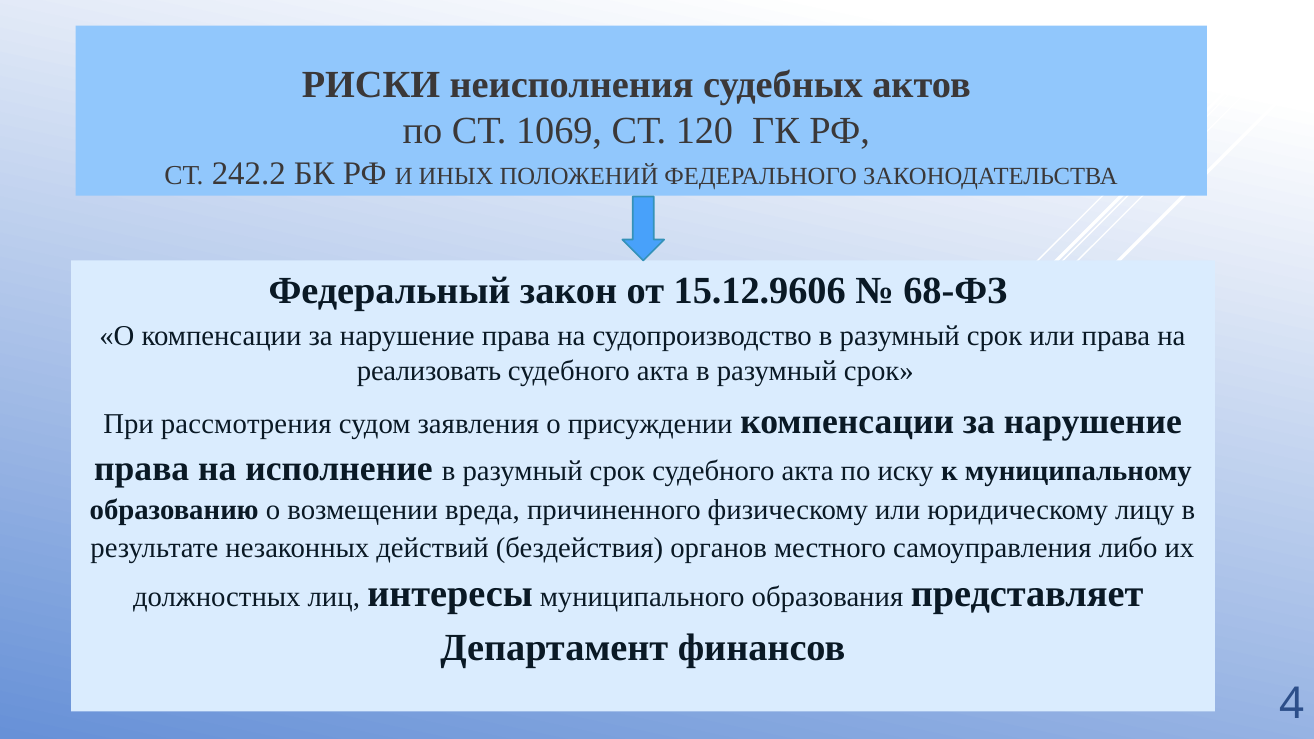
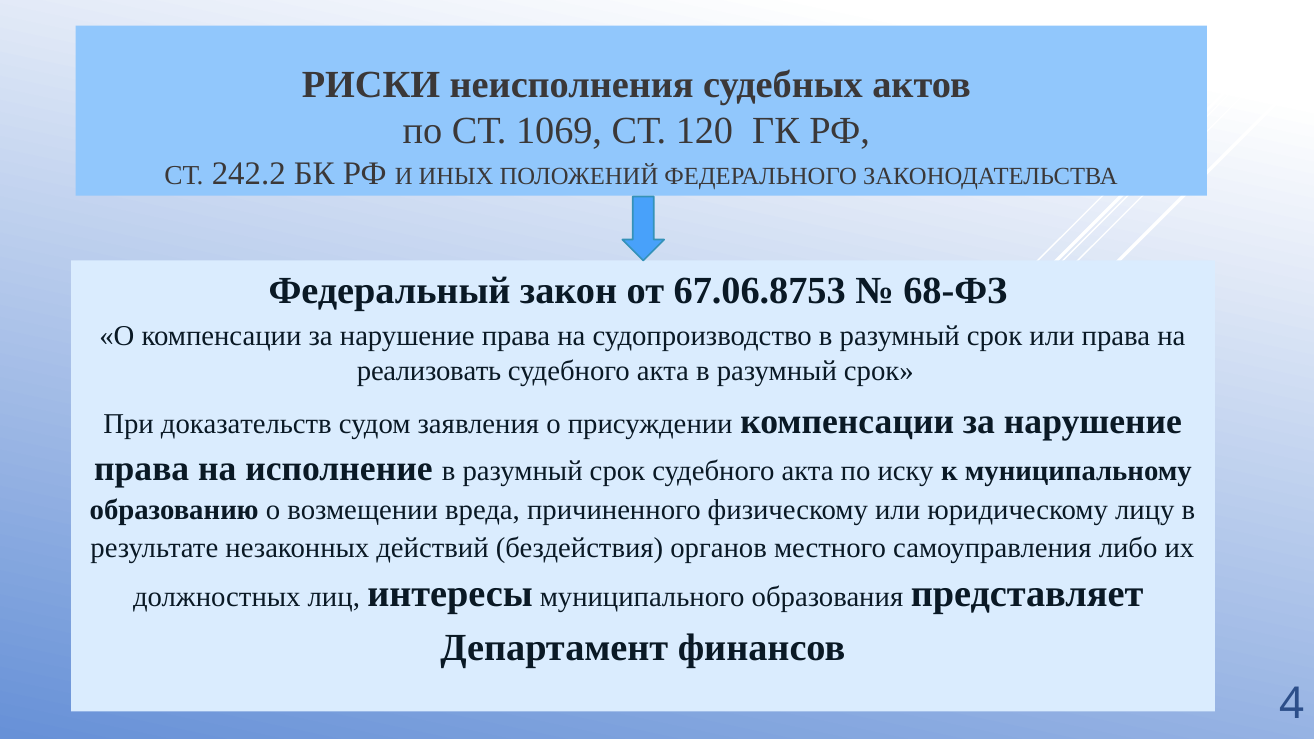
15.12.9606: 15.12.9606 -> 67.06.8753
рассмотрения: рассмотрения -> доказательств
